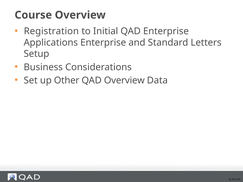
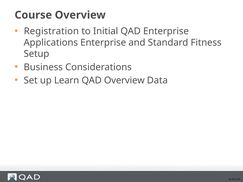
Letters: Letters -> Fitness
Other: Other -> Learn
